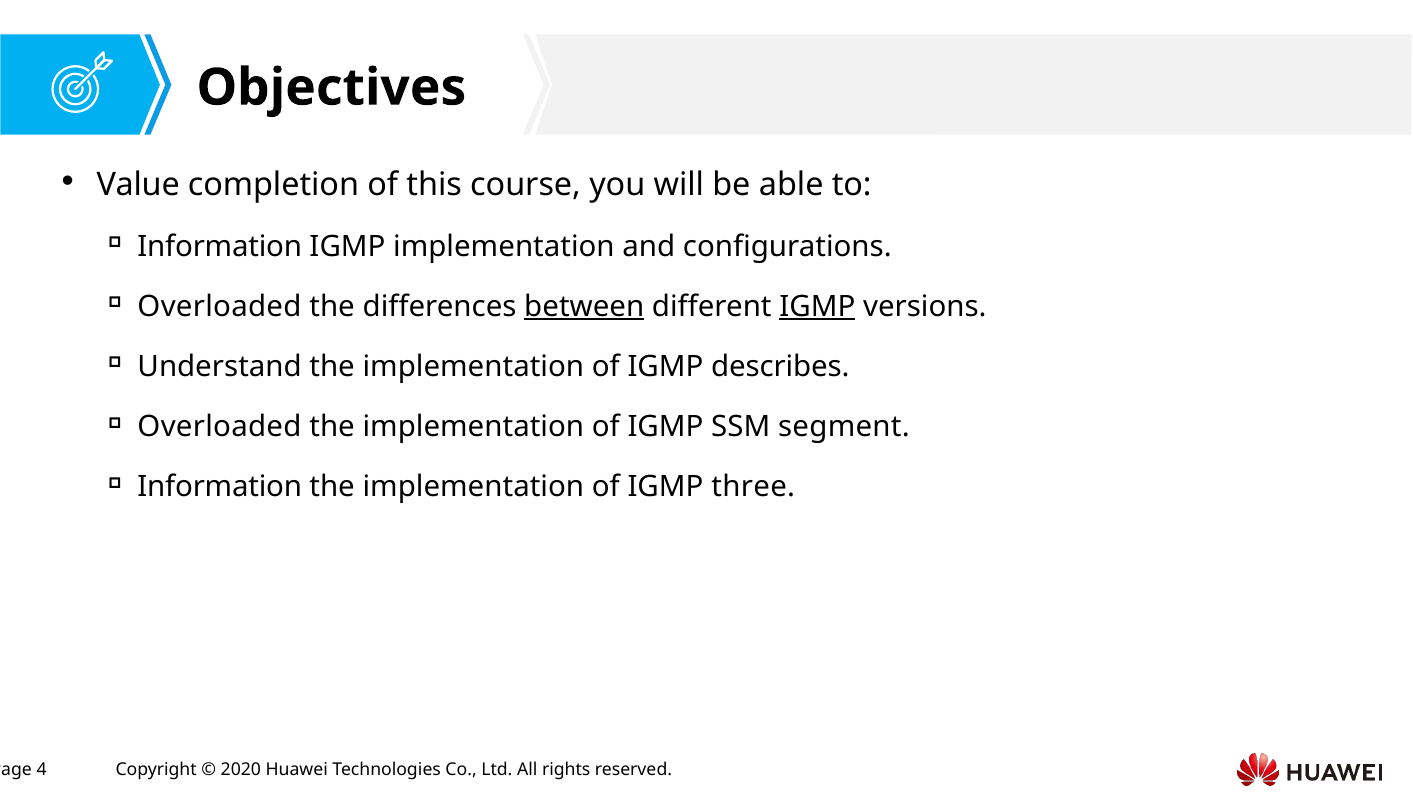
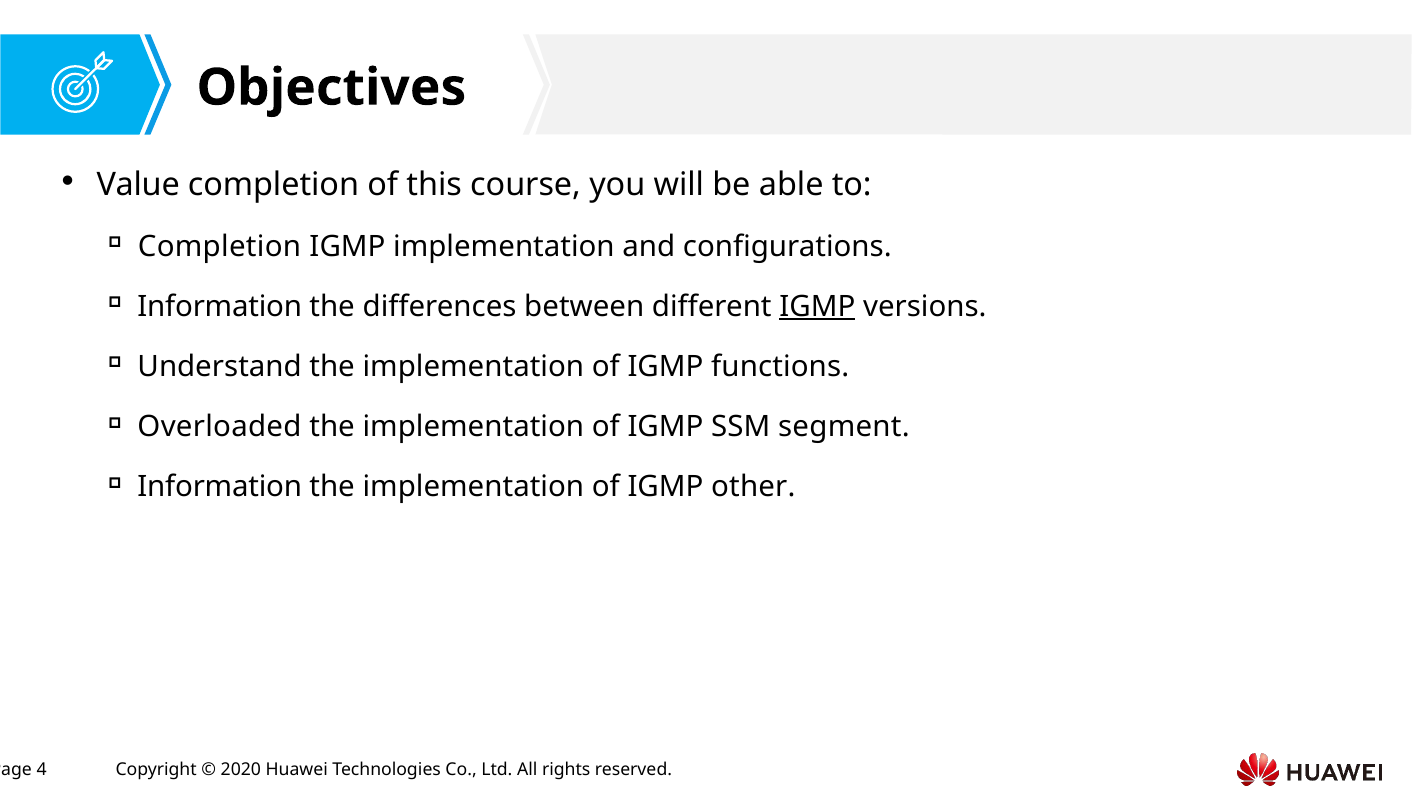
Information at (220, 246): Information -> Completion
Overloaded at (219, 306): Overloaded -> Information
between underline: present -> none
describes: describes -> functions
three: three -> other
